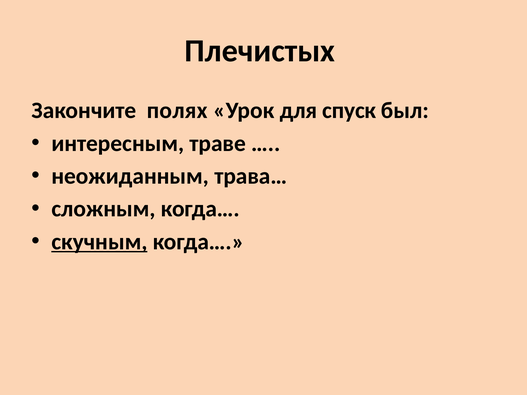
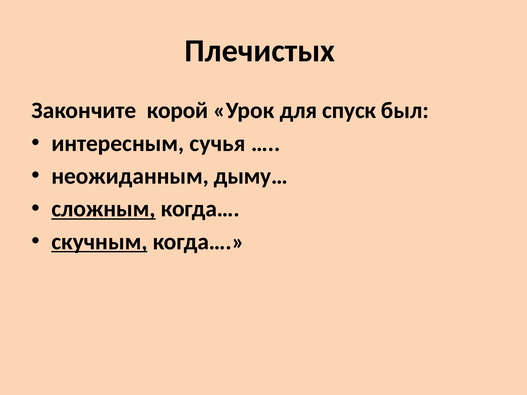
полях: полях -> корой
траве: траве -> сучья
трава…: трава… -> дыму…
сложным underline: none -> present
